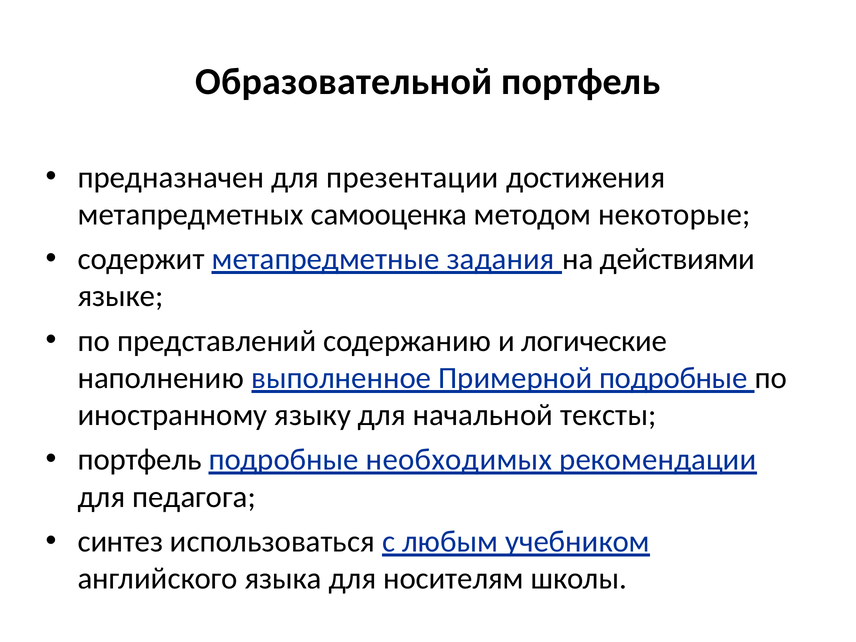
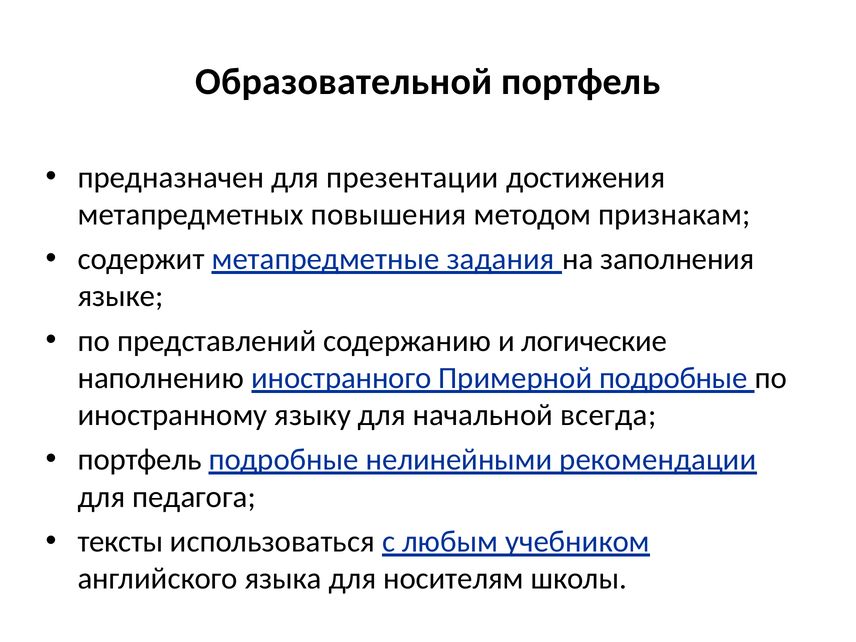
самооценка: самооценка -> повышения
некоторые: некоторые -> признакам
действиями: действиями -> заполнения
выполненное: выполненное -> иностранного
тексты: тексты -> всегда
необходимых: необходимых -> нелинейными
синтез: синтез -> тексты
